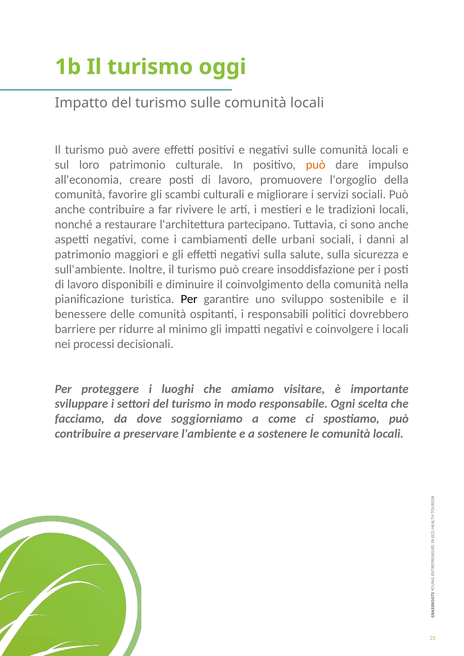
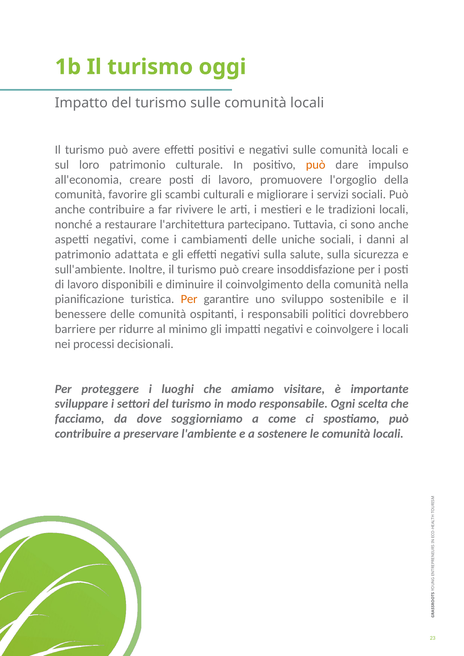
urbani: urbani -> uniche
maggiori: maggiori -> adattata
Per at (189, 299) colour: black -> orange
